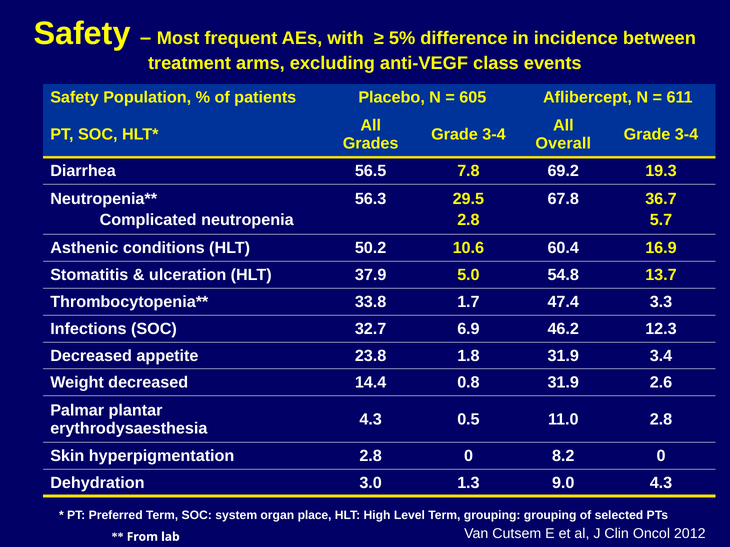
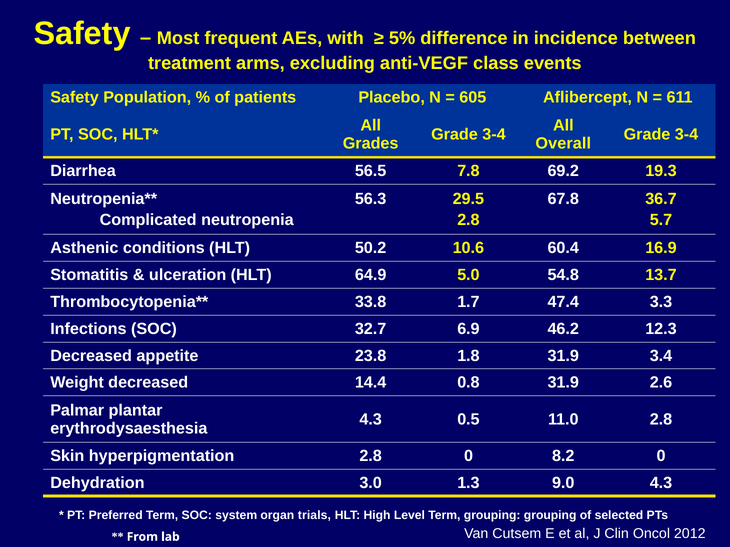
37.9: 37.9 -> 64.9
place: place -> trials
